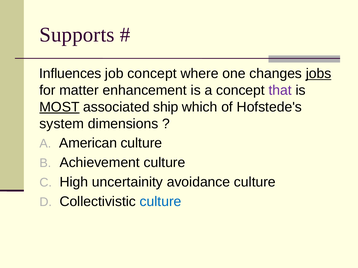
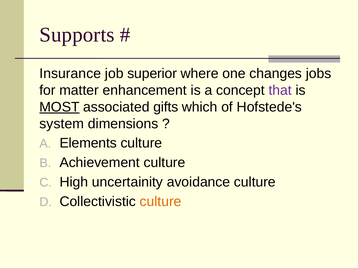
Influences: Influences -> Insurance
job concept: concept -> superior
jobs underline: present -> none
ship: ship -> gifts
American: American -> Elements
culture at (161, 202) colour: blue -> orange
